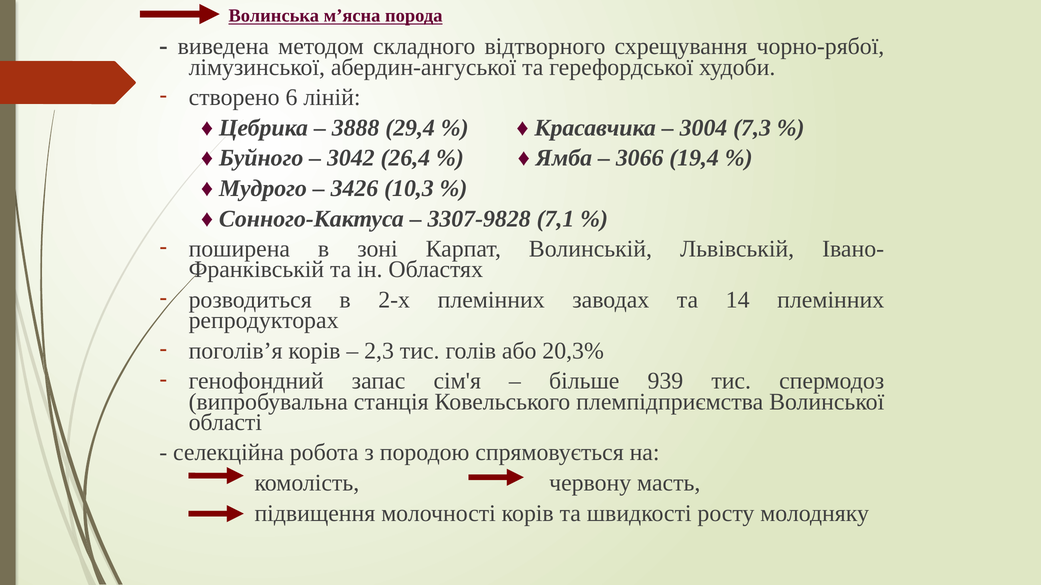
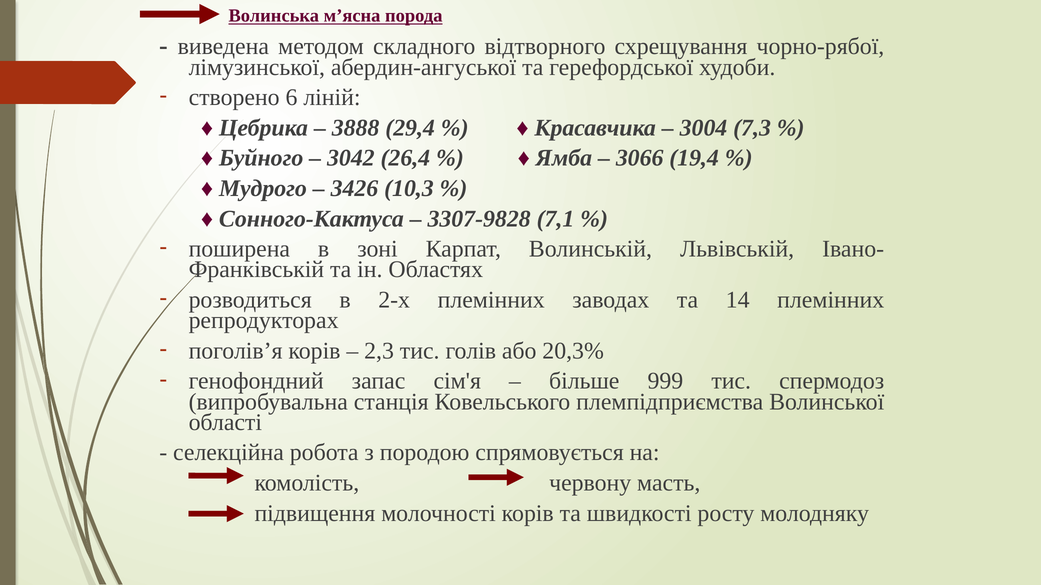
939: 939 -> 999
